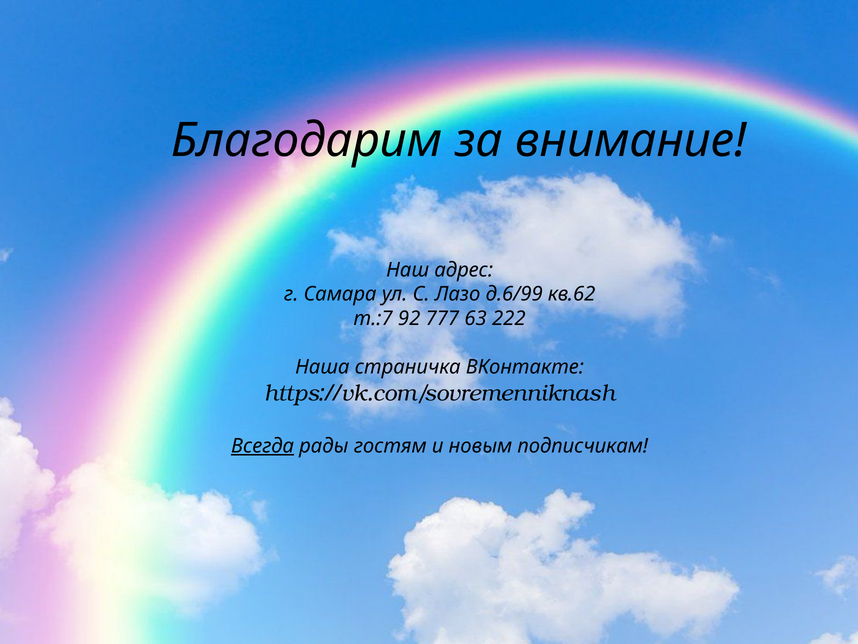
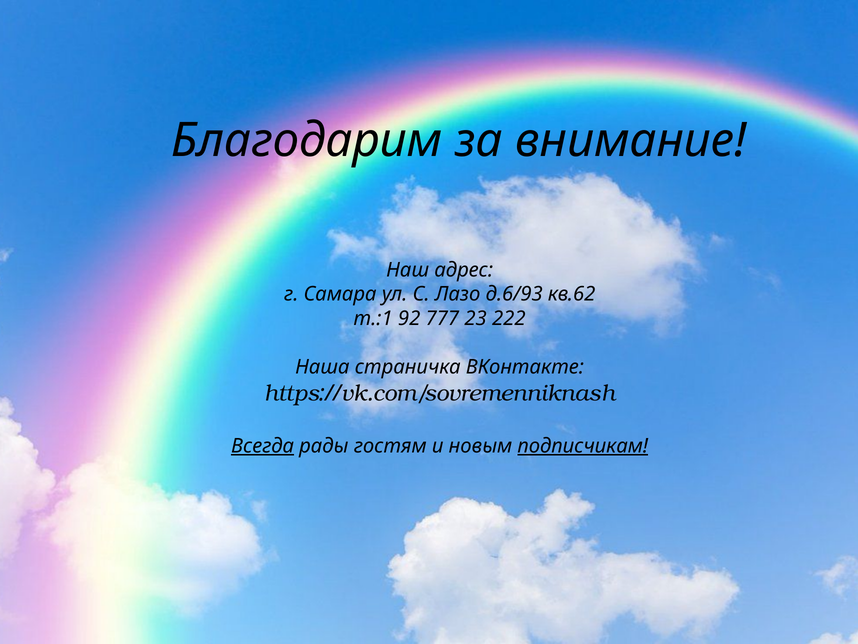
д.6/99: д.6/99 -> д.6/93
т.:7: т.:7 -> т.:1
63: 63 -> 23
подписчикам underline: none -> present
